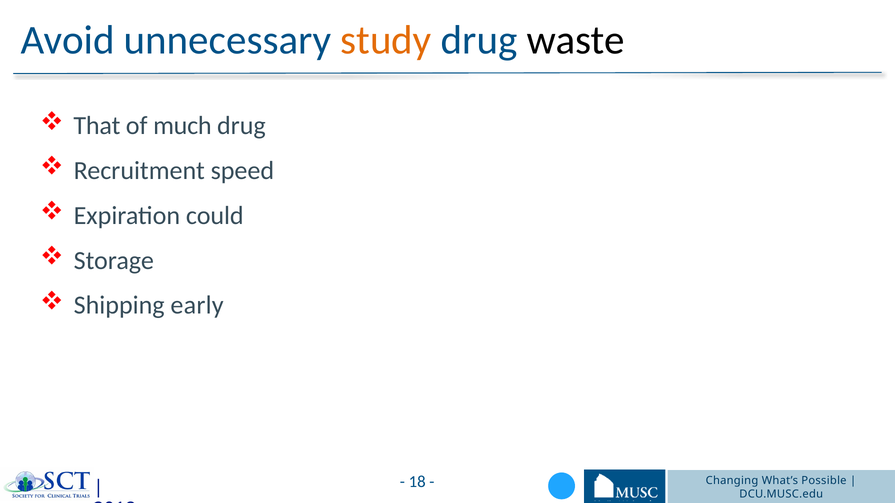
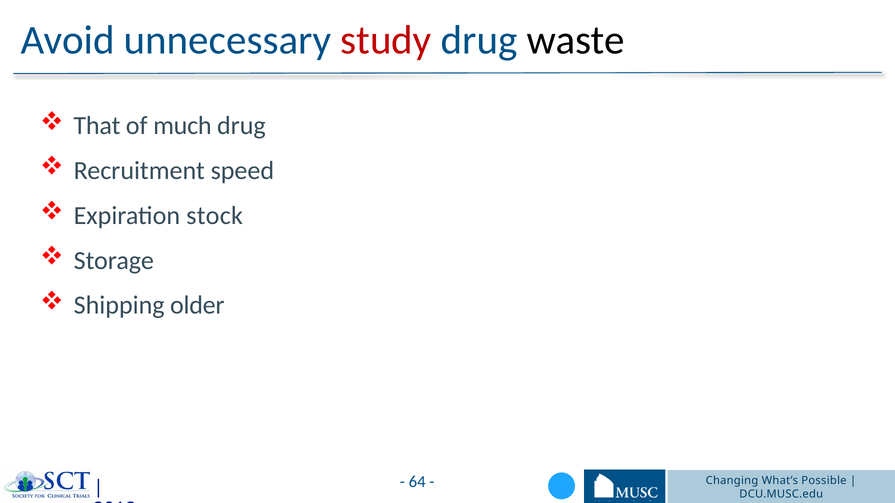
study colour: orange -> red
could: could -> stock
early: early -> older
18: 18 -> 64
